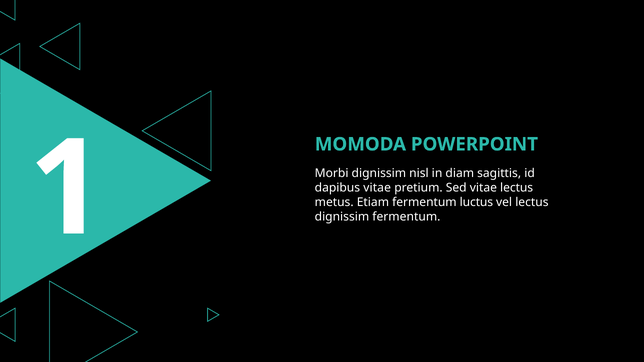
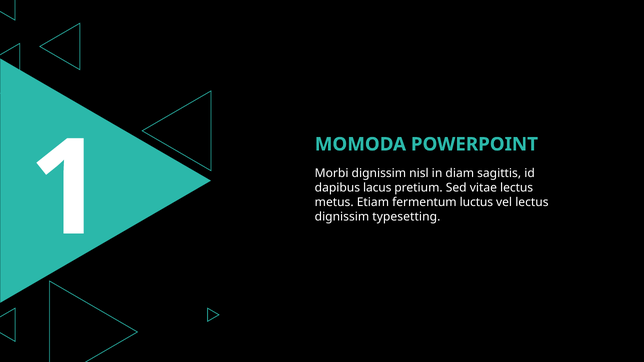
dapibus vitae: vitae -> lacus
dignissim fermentum: fermentum -> typesetting
